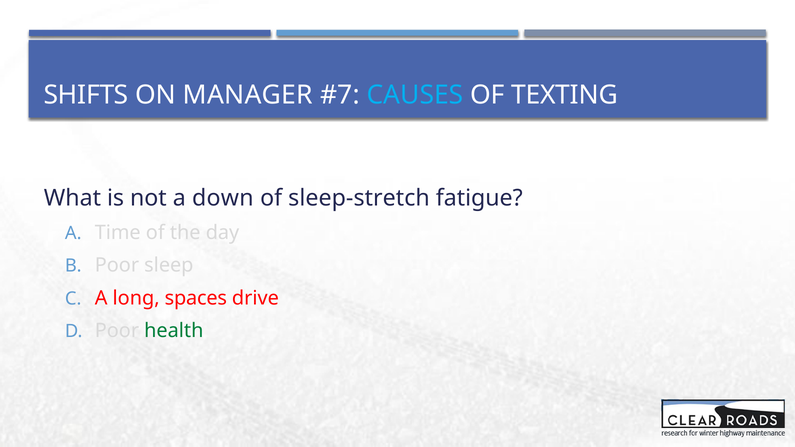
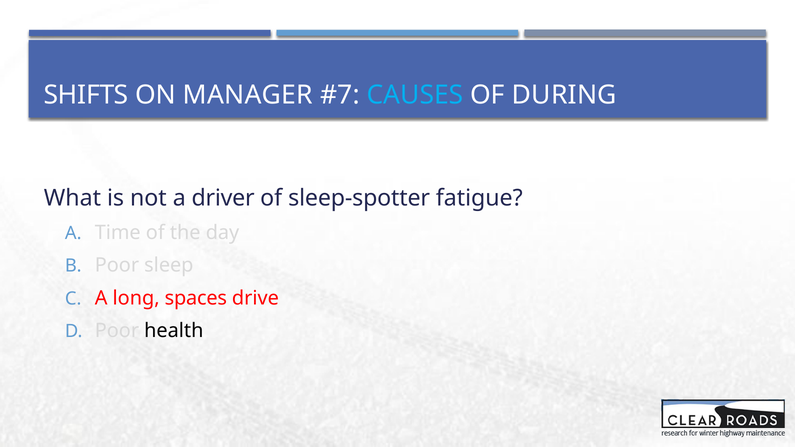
TEXTING: TEXTING -> DURING
down: down -> driver
sleep-stretch: sleep-stretch -> sleep-spotter
health colour: green -> black
